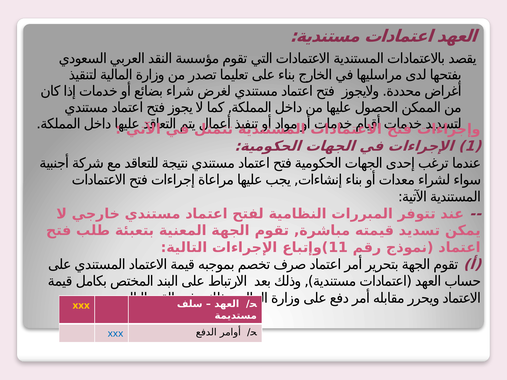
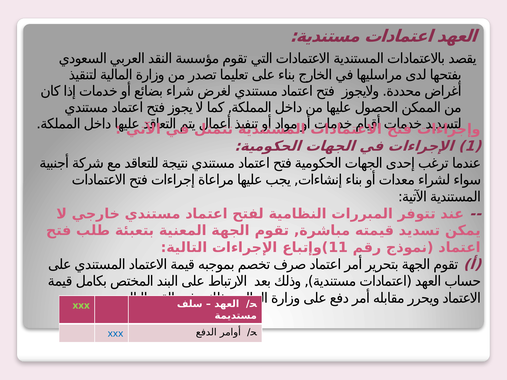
xxx at (81, 306) colour: yellow -> light green
